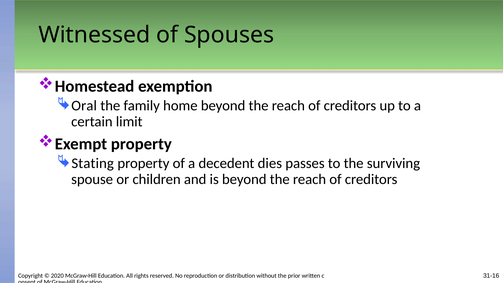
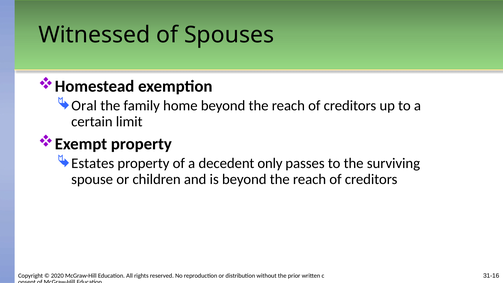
Stating: Stating -> Estates
dies: dies -> only
